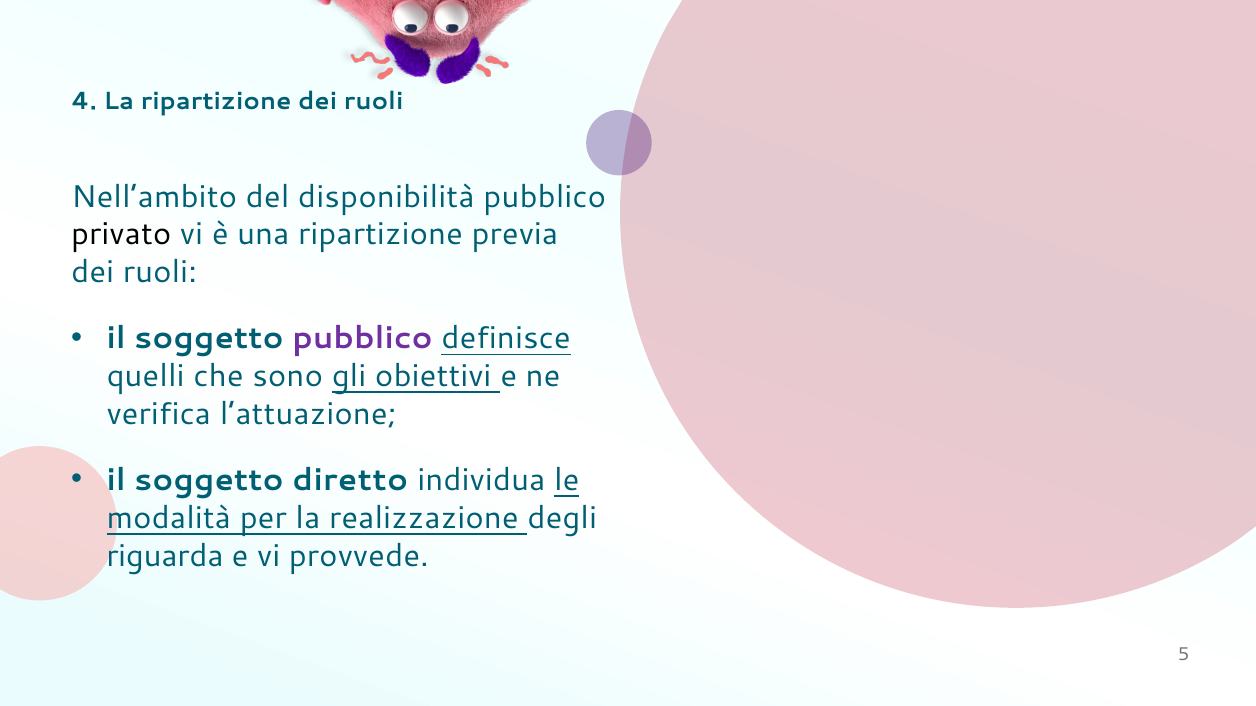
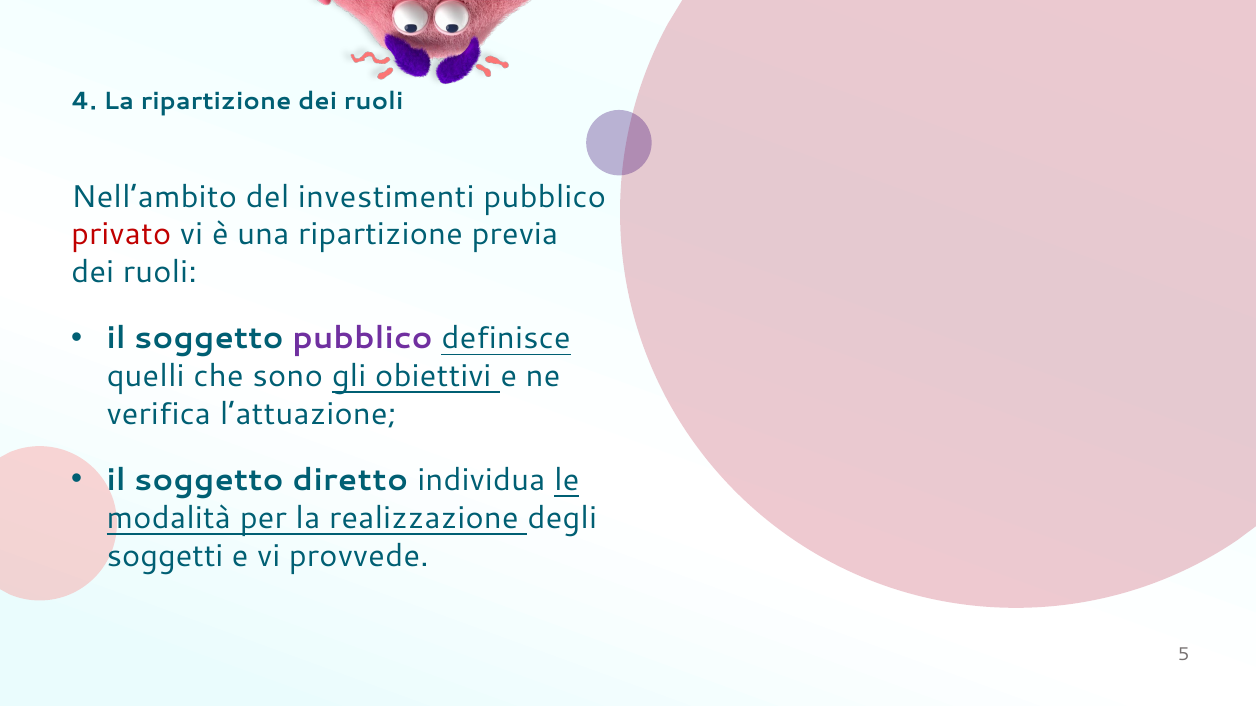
disponibilità: disponibilità -> investimenti
privato colour: black -> red
riguarda: riguarda -> soggetti
